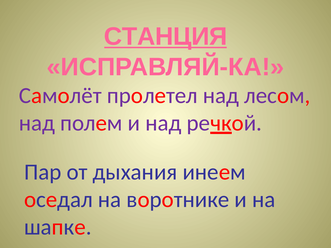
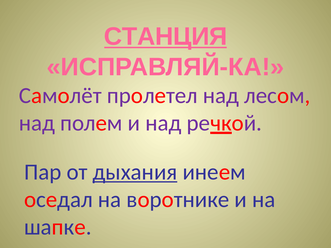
дыхания underline: none -> present
